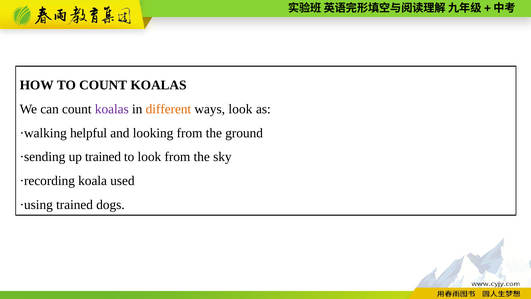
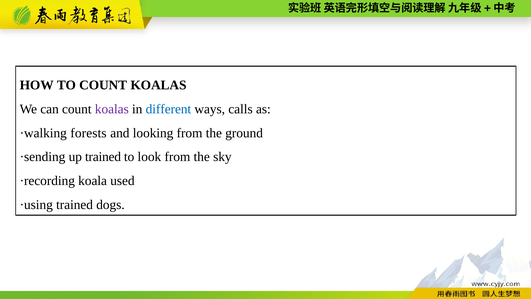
different colour: orange -> blue
ways look: look -> calls
helpful: helpful -> forests
